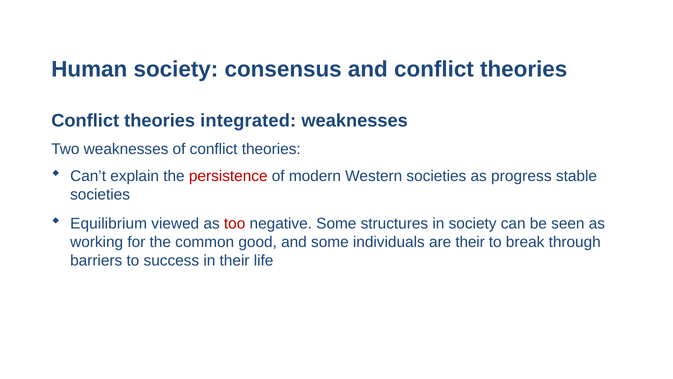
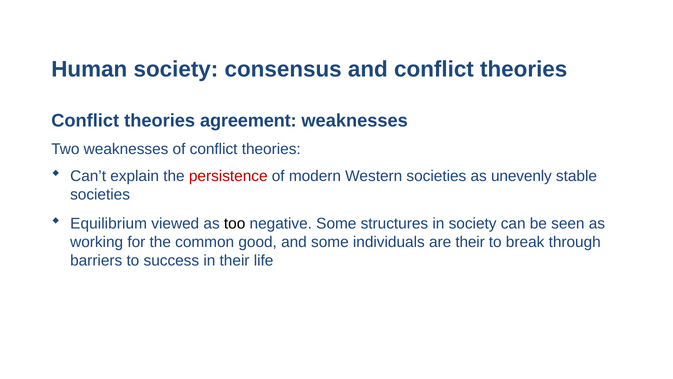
integrated: integrated -> agreement
progress: progress -> unevenly
too colour: red -> black
